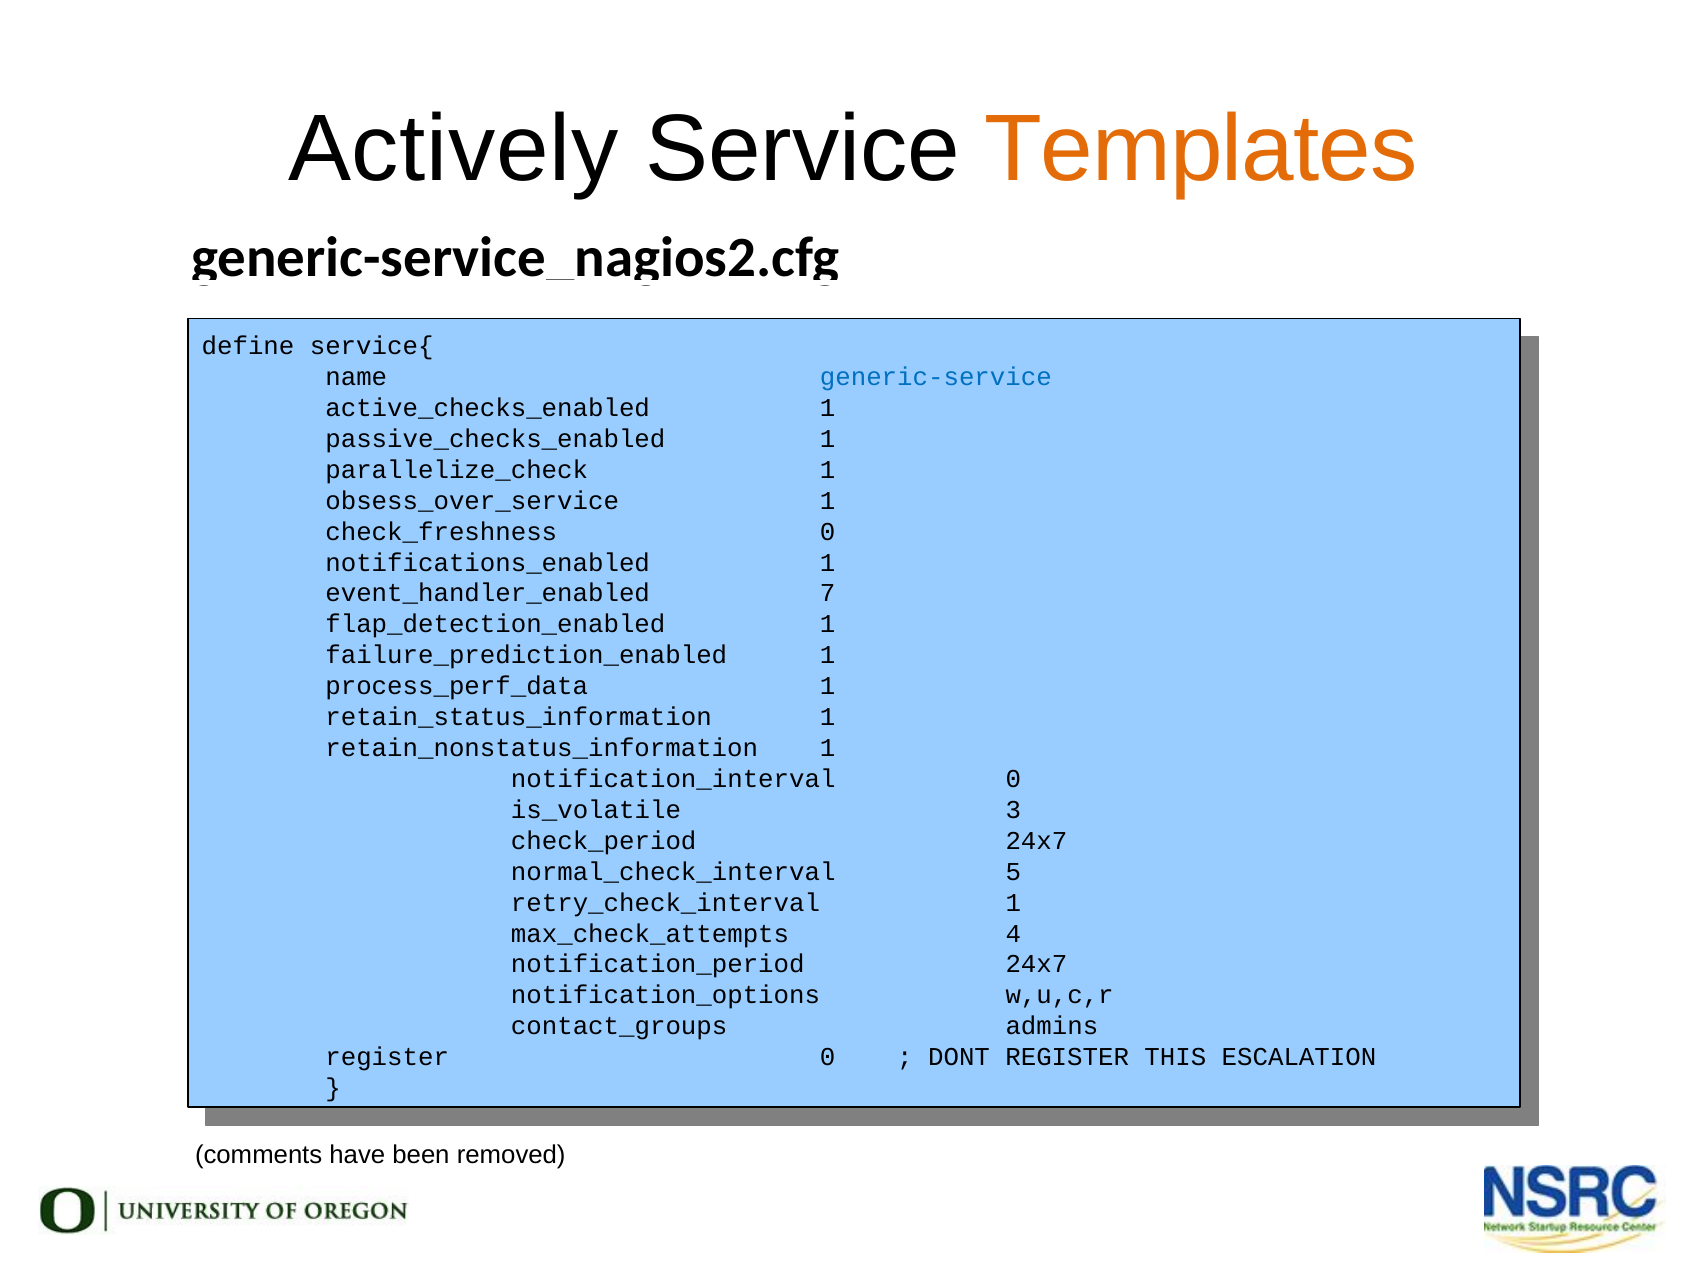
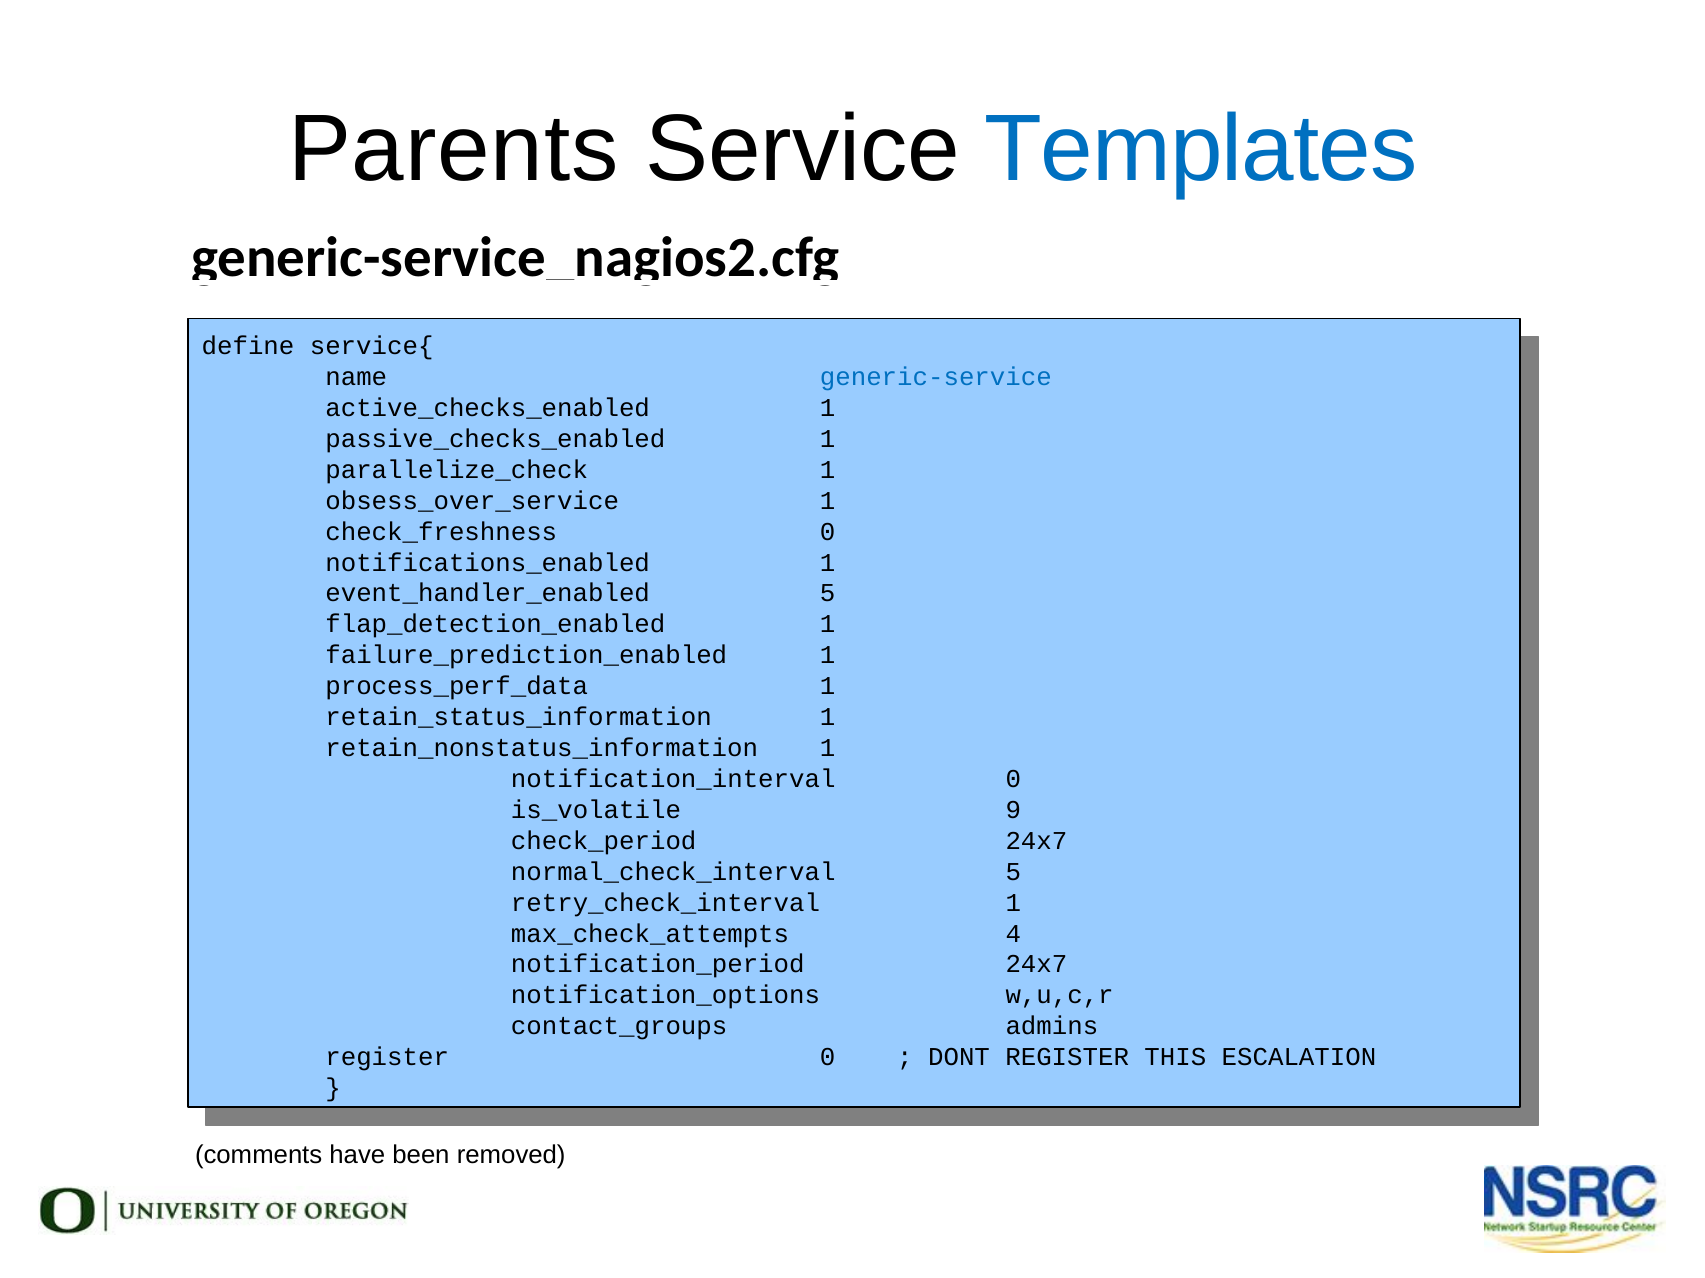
Actively: Actively -> Parents
Templates colour: orange -> blue
7 at (828, 594): 7 -> 5
3: 3 -> 9
